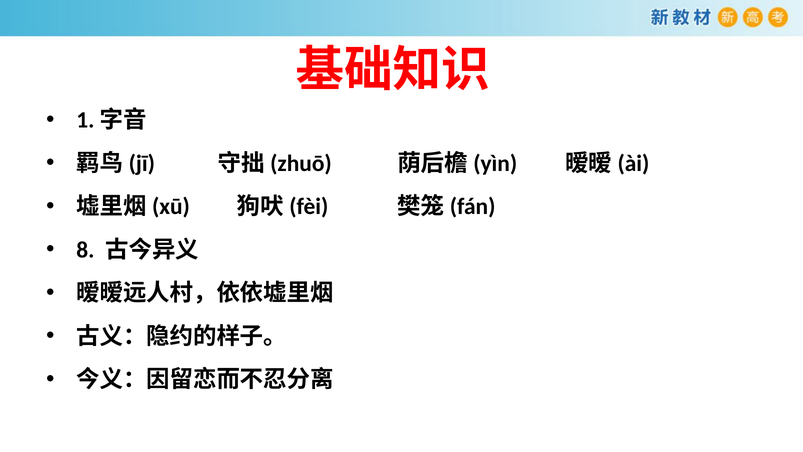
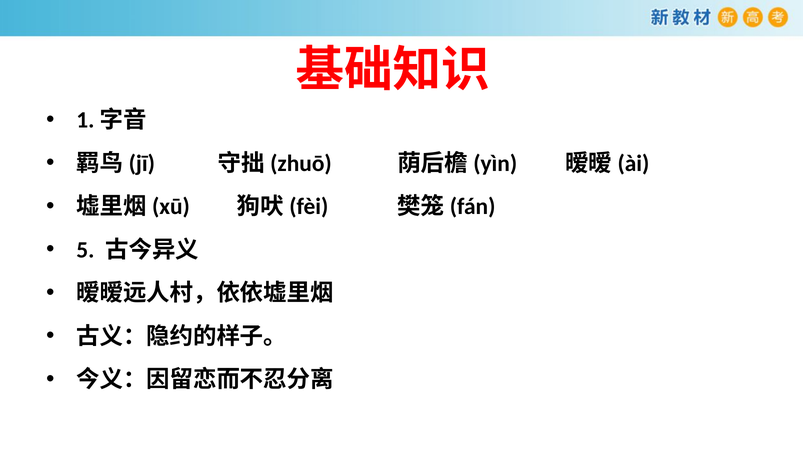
8: 8 -> 5
